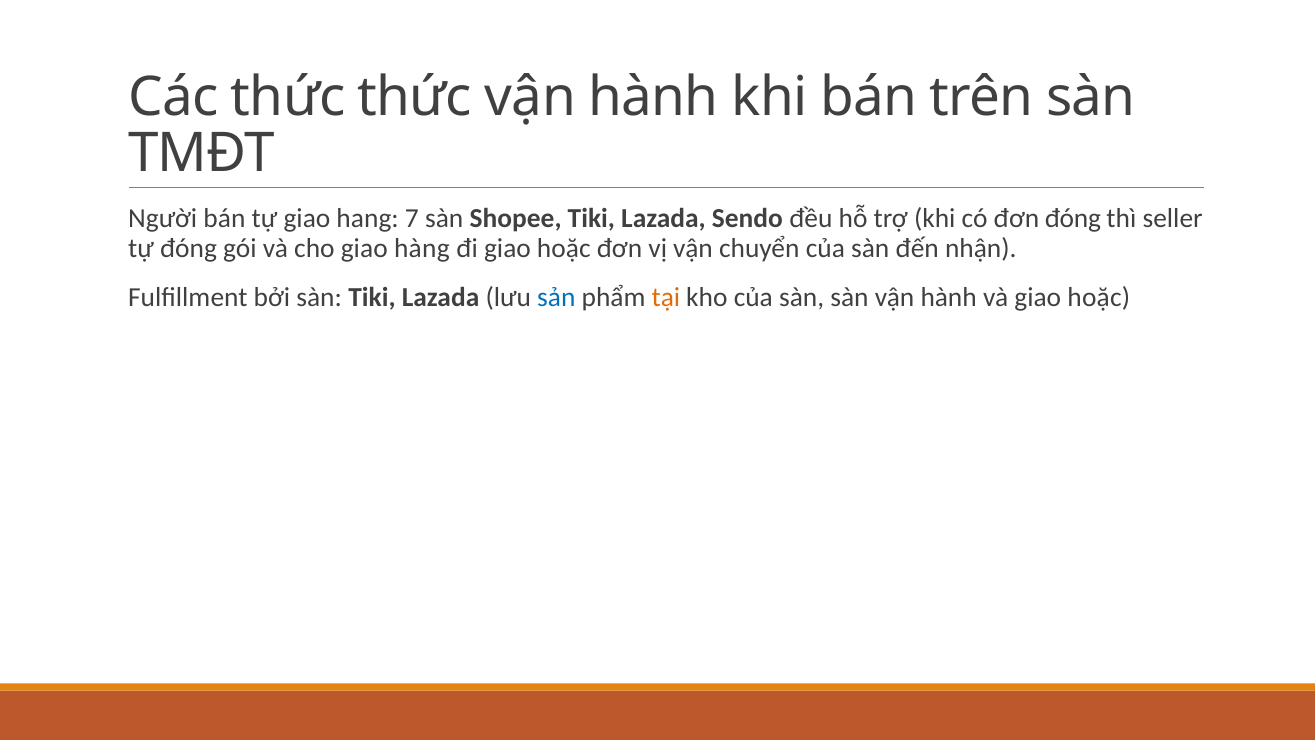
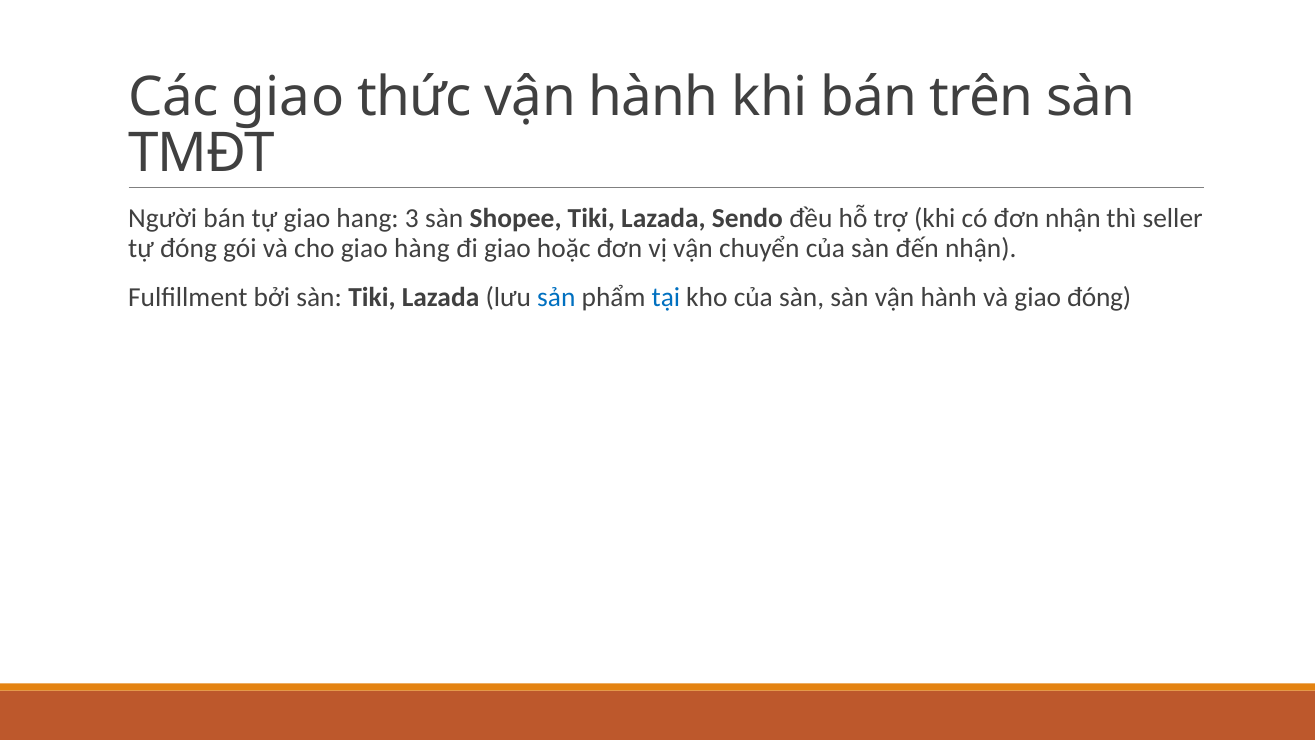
Các thức: thức -> giao
7: 7 -> 3
đơn đóng: đóng -> nhận
tại colour: orange -> blue
và giao hoặc: hoặc -> đóng
